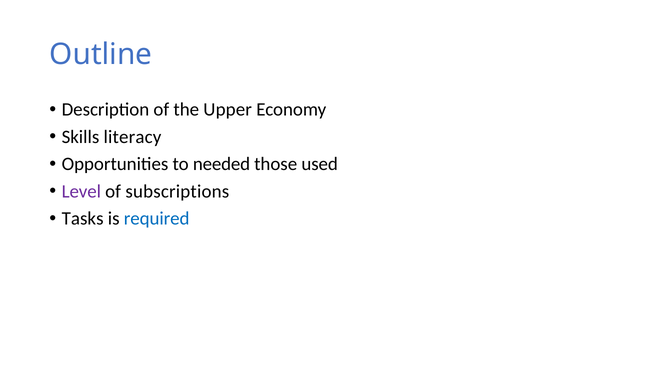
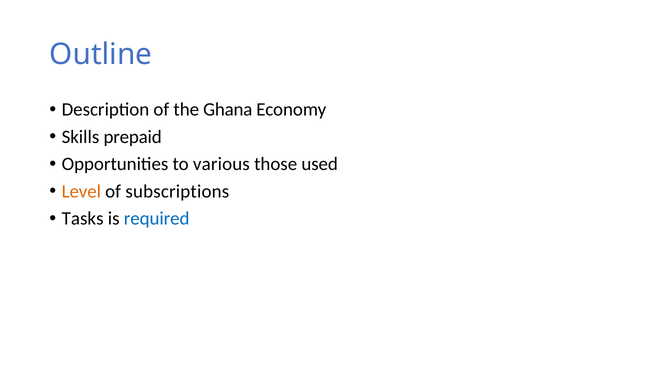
Upper: Upper -> Ghana
literacy: literacy -> prepaid
needed: needed -> various
Level colour: purple -> orange
